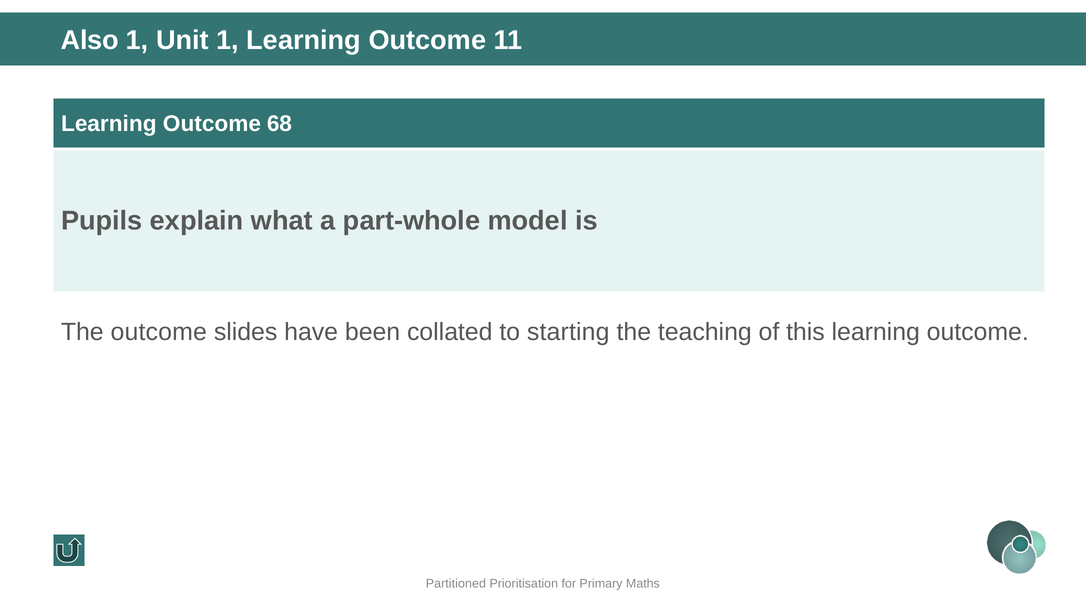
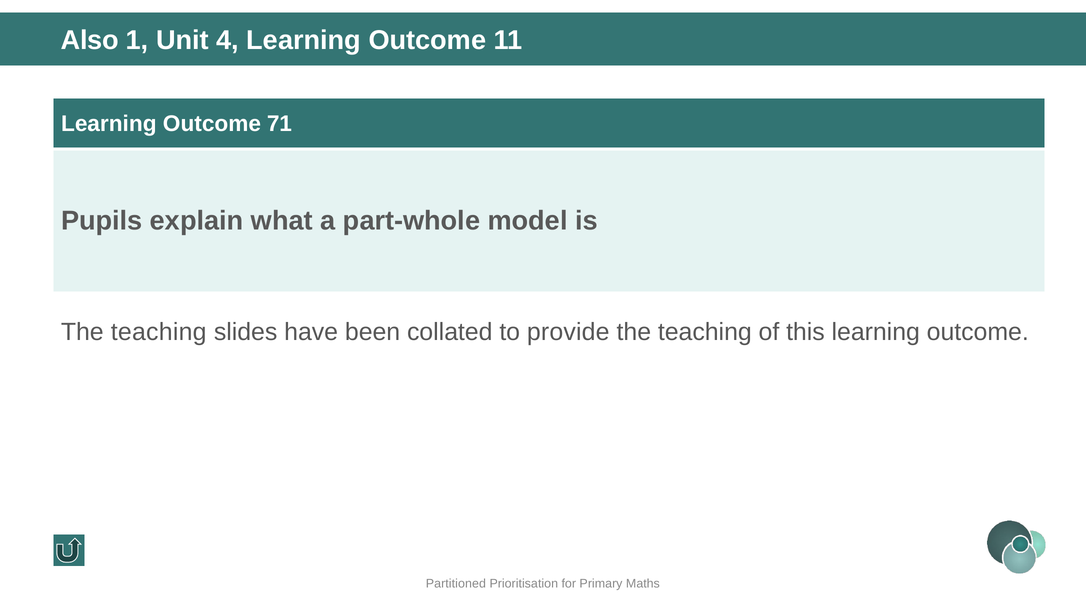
Unit 1: 1 -> 4
68: 68 -> 71
outcome at (159, 332): outcome -> teaching
starting: starting -> provide
